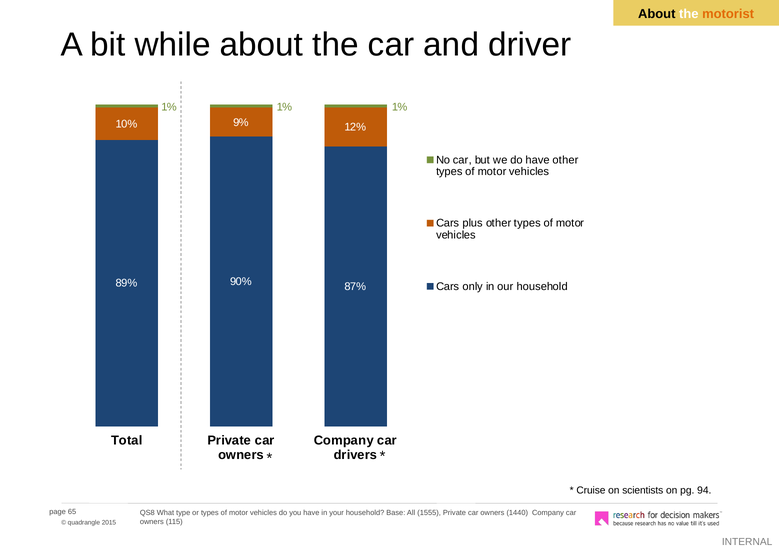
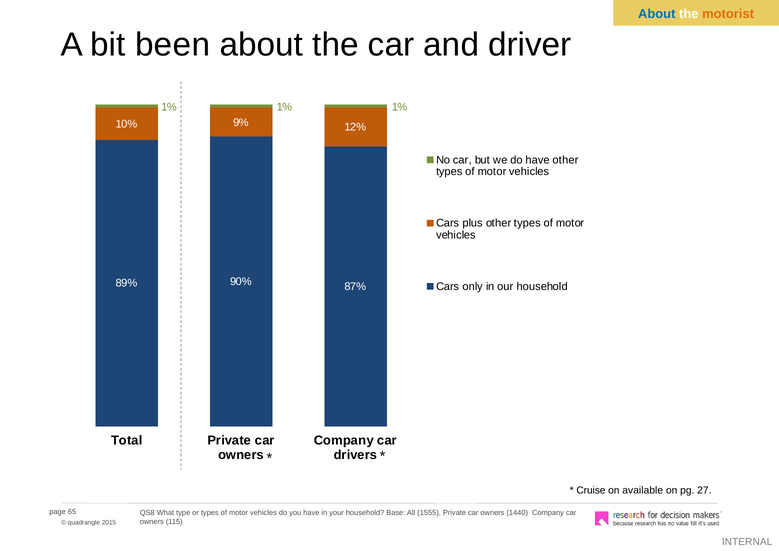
About at (657, 14) colour: black -> blue
while: while -> been
scientists: scientists -> available
94: 94 -> 27
